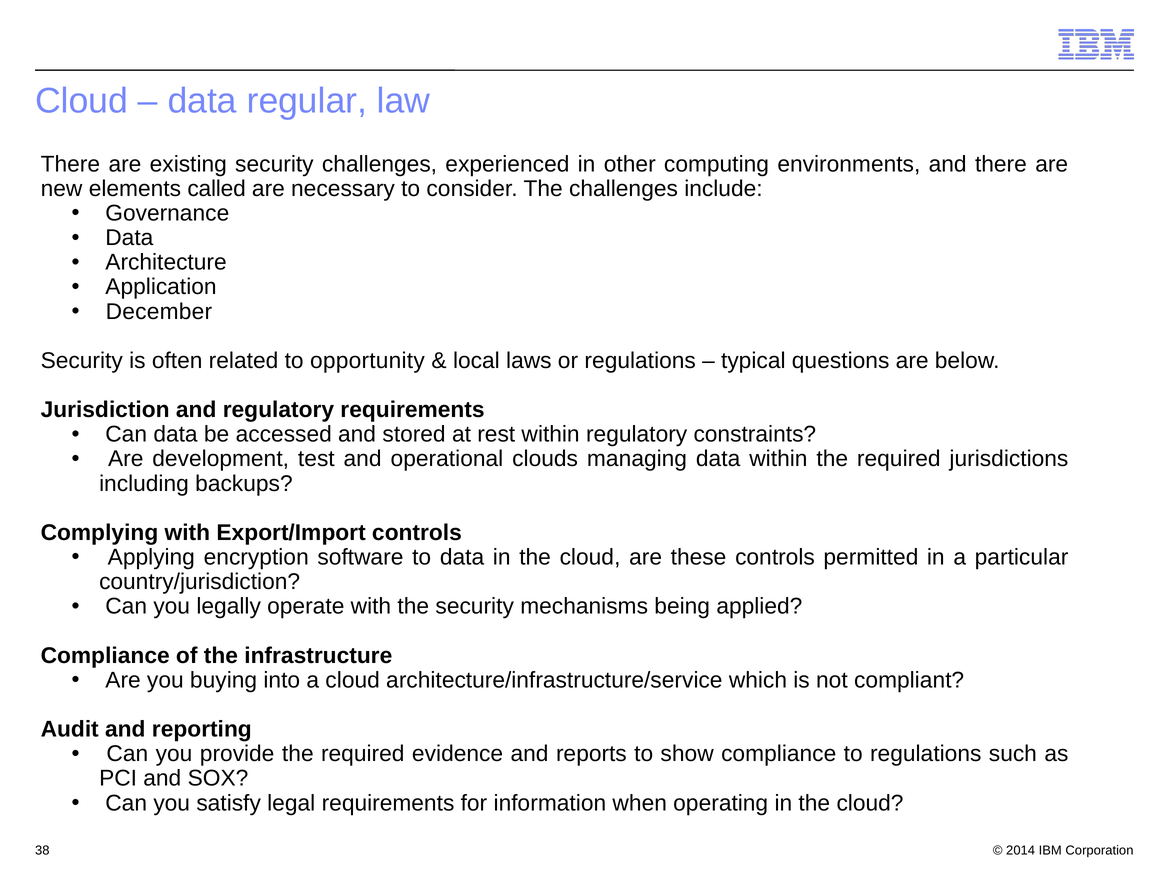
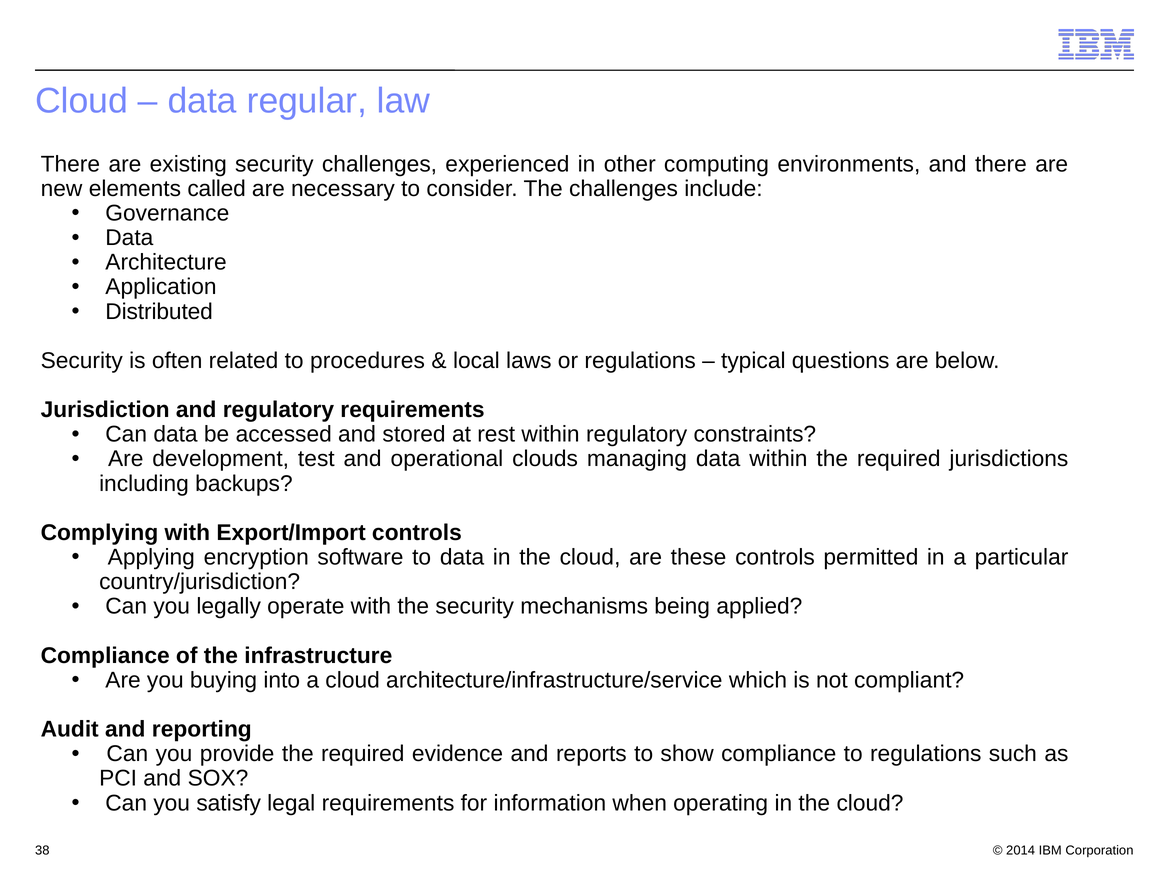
December: December -> Distributed
opportunity: opportunity -> procedures
